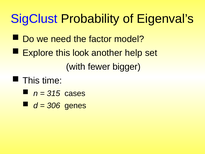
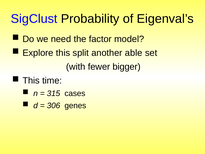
look: look -> split
help: help -> able
